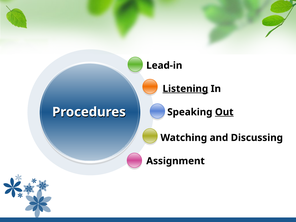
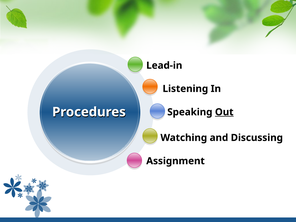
Listening underline: present -> none
